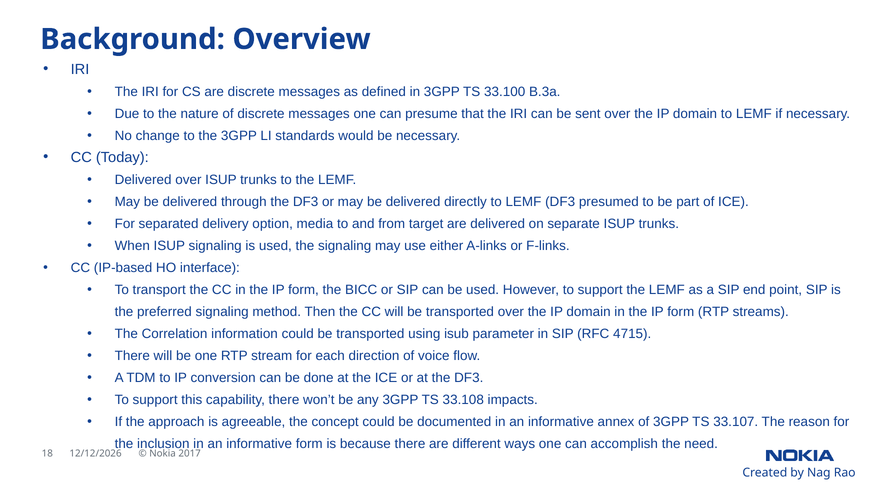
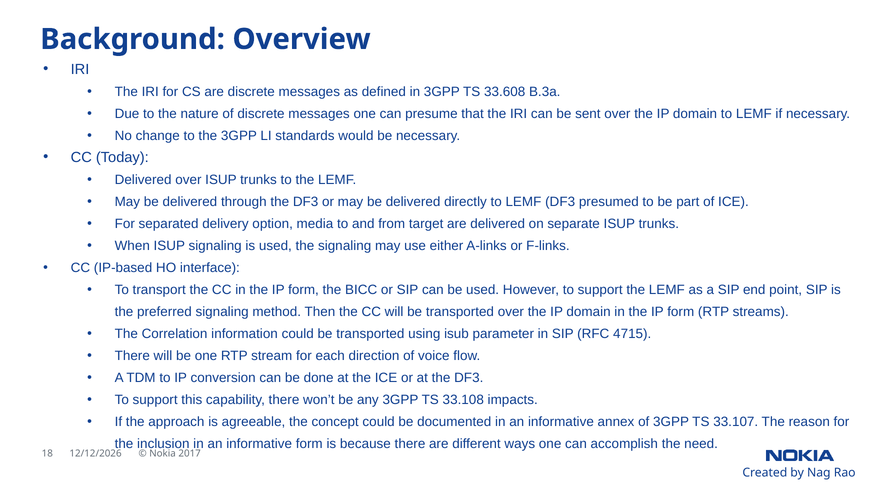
33.100: 33.100 -> 33.608
